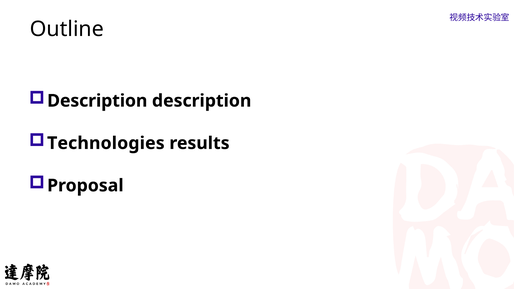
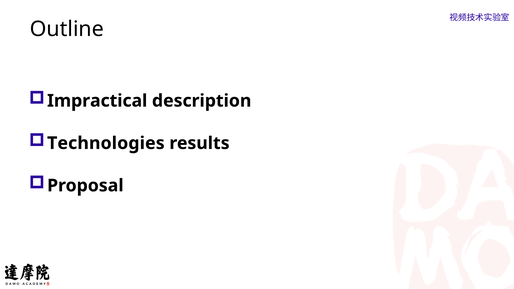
Description at (97, 101): Description -> Impractical
